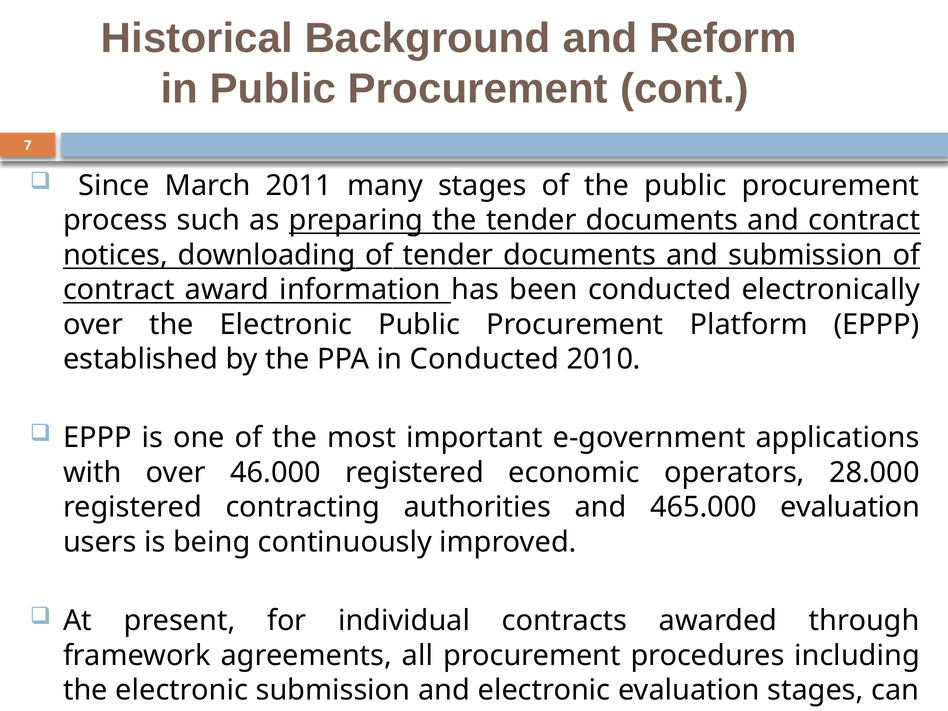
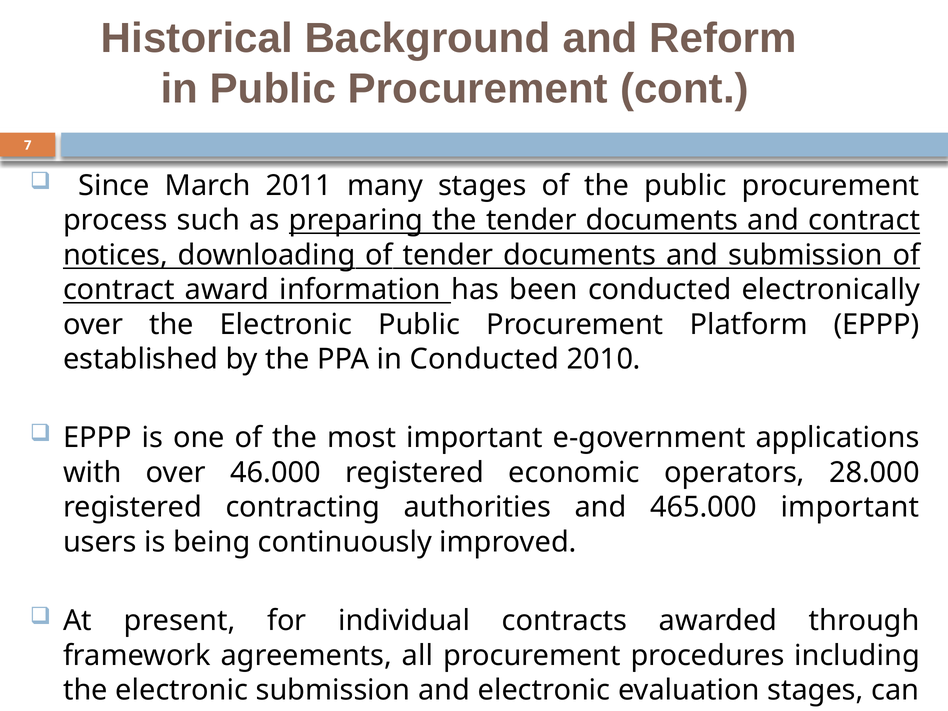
465.000 evaluation: evaluation -> important
